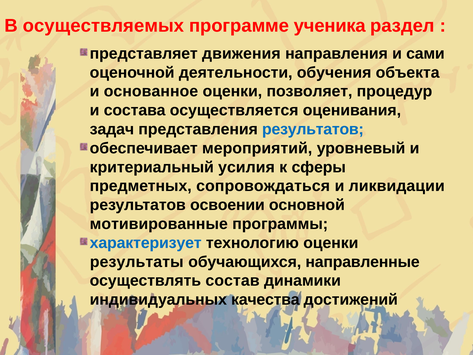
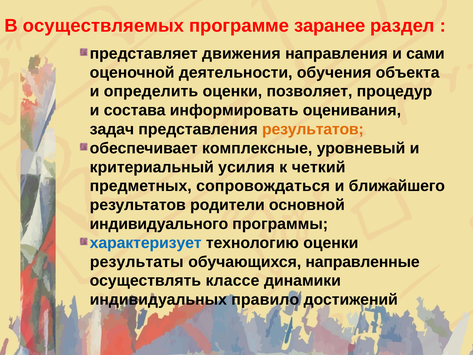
ученика: ученика -> заранее
основанное: основанное -> определить
осуществляется: осуществляется -> информировать
результатов at (313, 129) colour: blue -> orange
мероприятий: мероприятий -> комплексные
сферы: сферы -> четкий
ликвидации: ликвидации -> ближайшего
освоении: освоении -> родители
мотивированные: мотивированные -> индивидуального
состав: состав -> классе
качества: качества -> правило
